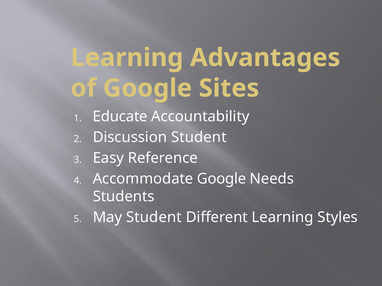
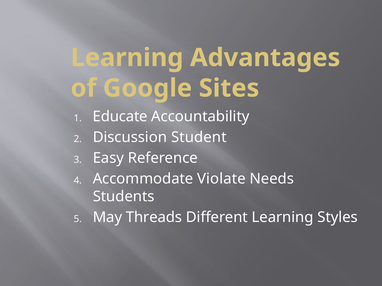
Accommodate Google: Google -> Violate
May Student: Student -> Threads
